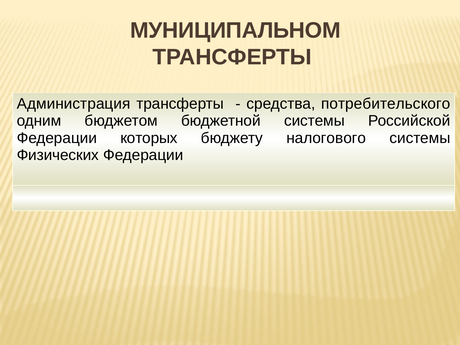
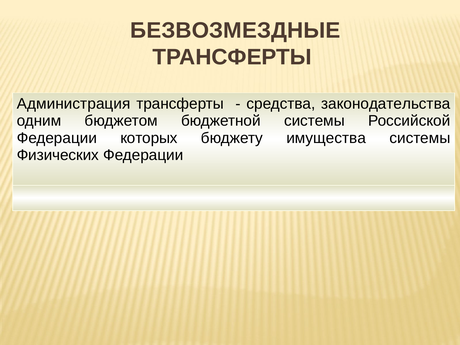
МУНИЦИПАЛЬНОМ: МУНИЦИПАЛЬНОМ -> БЕЗВОЗМЕЗДНЫЕ
потребительского: потребительского -> законодательства
налогового: налогового -> имущества
